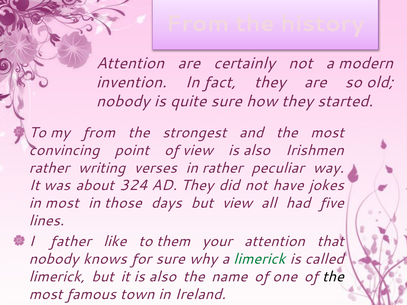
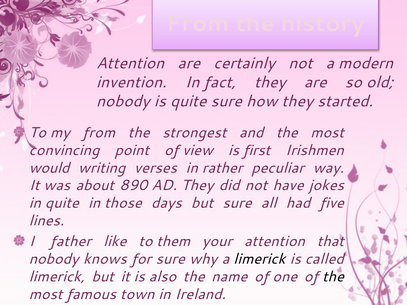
view is also: also -> first
rather at (49, 168): rather -> would
324: 324 -> 890
in most: most -> quite
but view: view -> sure
limerick at (259, 259) colour: green -> black
